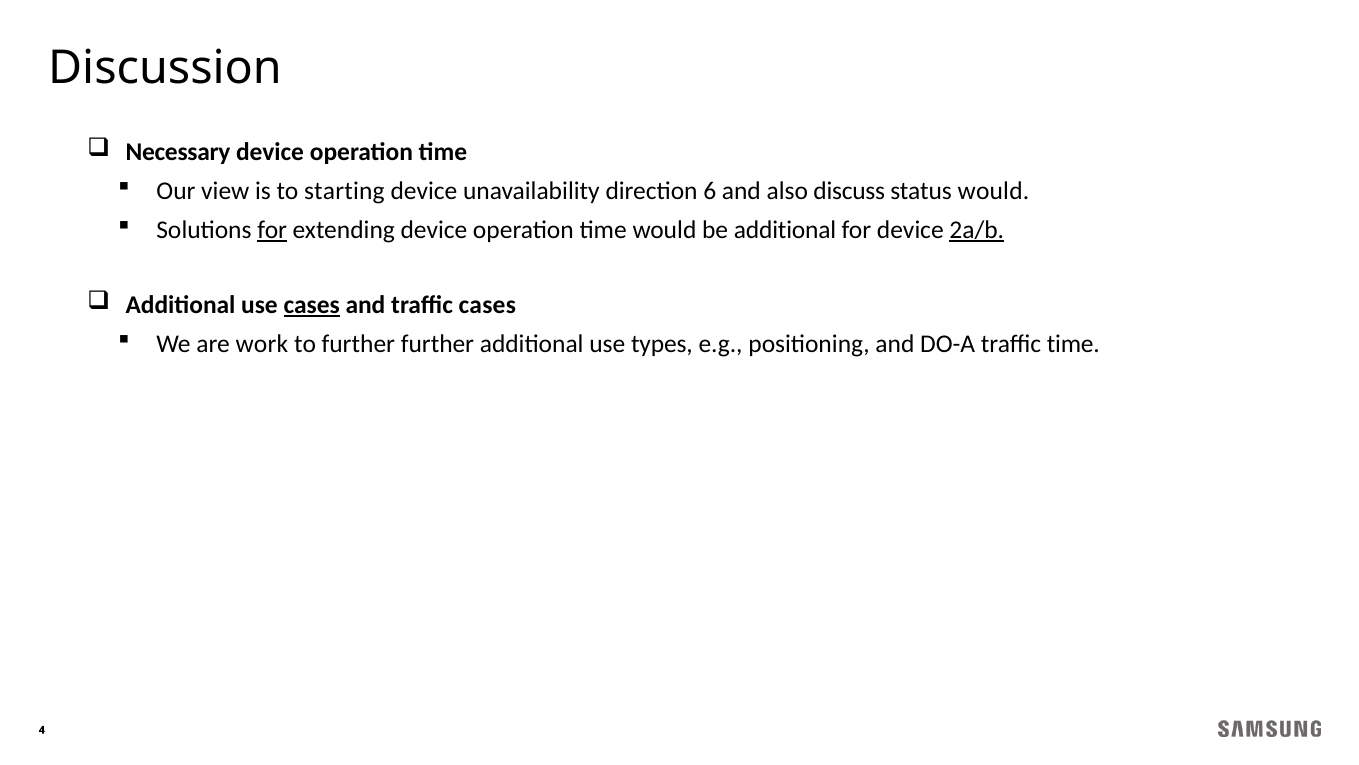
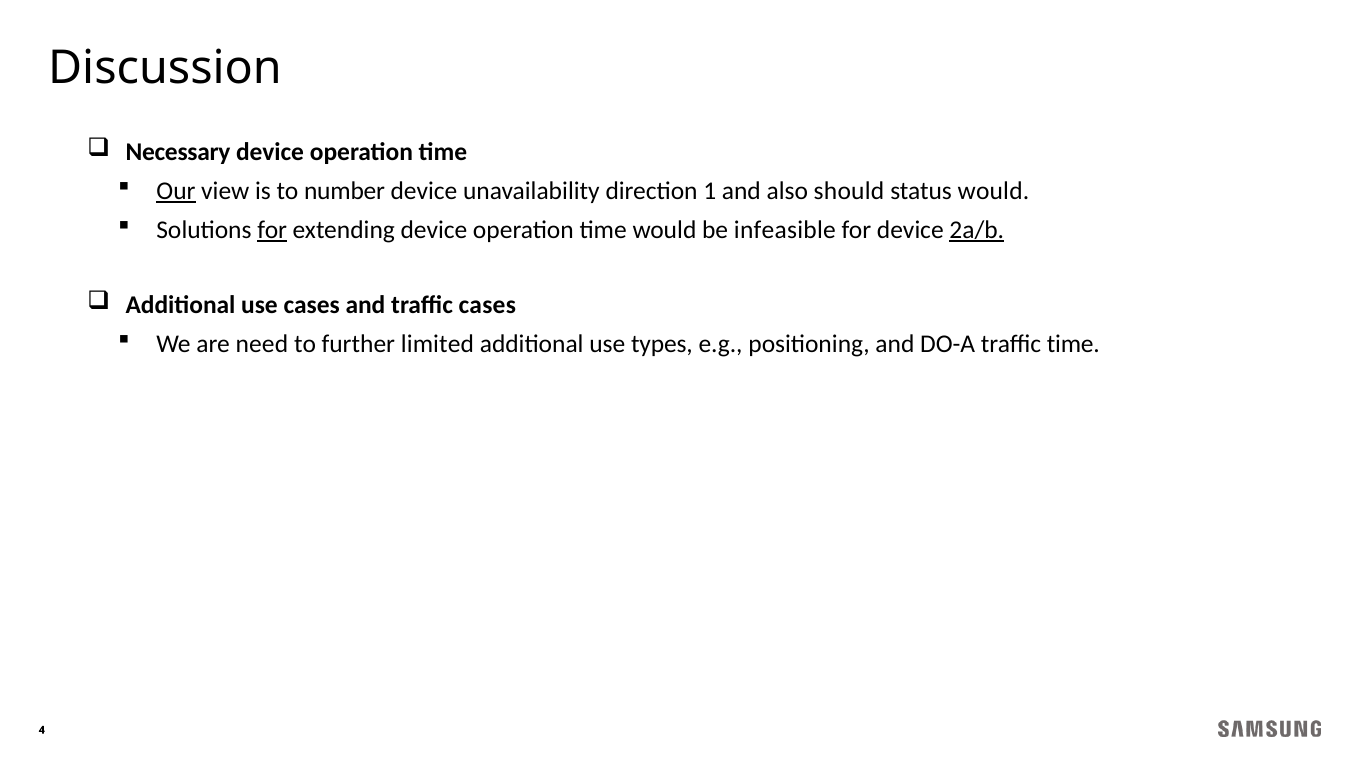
Our underline: none -> present
starting: starting -> number
6: 6 -> 1
discuss: discuss -> should
be additional: additional -> infeasible
cases at (312, 305) underline: present -> none
work: work -> need
further further: further -> limited
